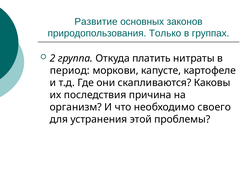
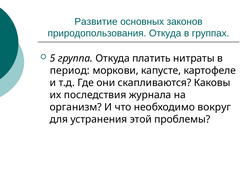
природопользования Только: Только -> Откуда
2: 2 -> 5
причина: причина -> журнала
своего: своего -> вокруг
